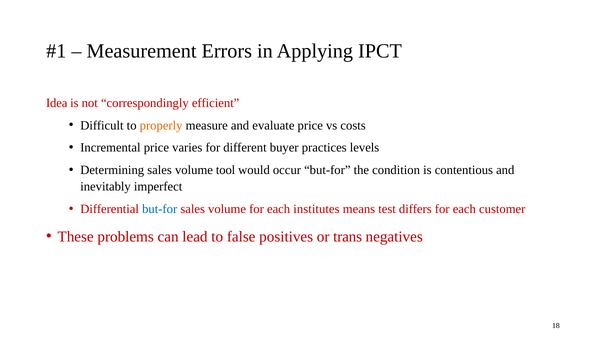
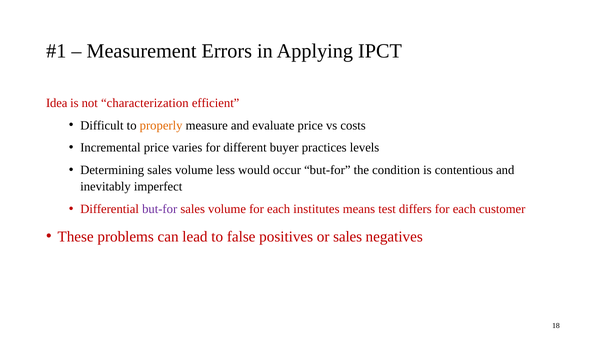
correspondingly: correspondingly -> characterization
tool: tool -> less
but-for at (160, 209) colour: blue -> purple
or trans: trans -> sales
